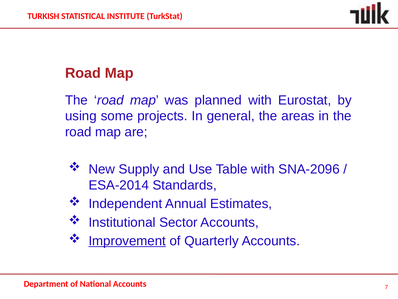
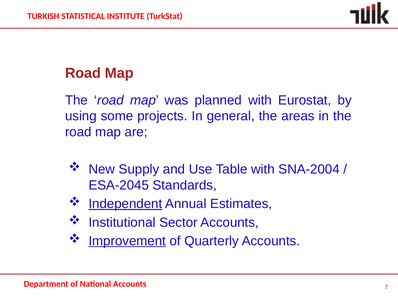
SNA-2096: SNA-2096 -> SNA-2004
ESA-2014: ESA-2014 -> ESA-2045
Independent underline: none -> present
